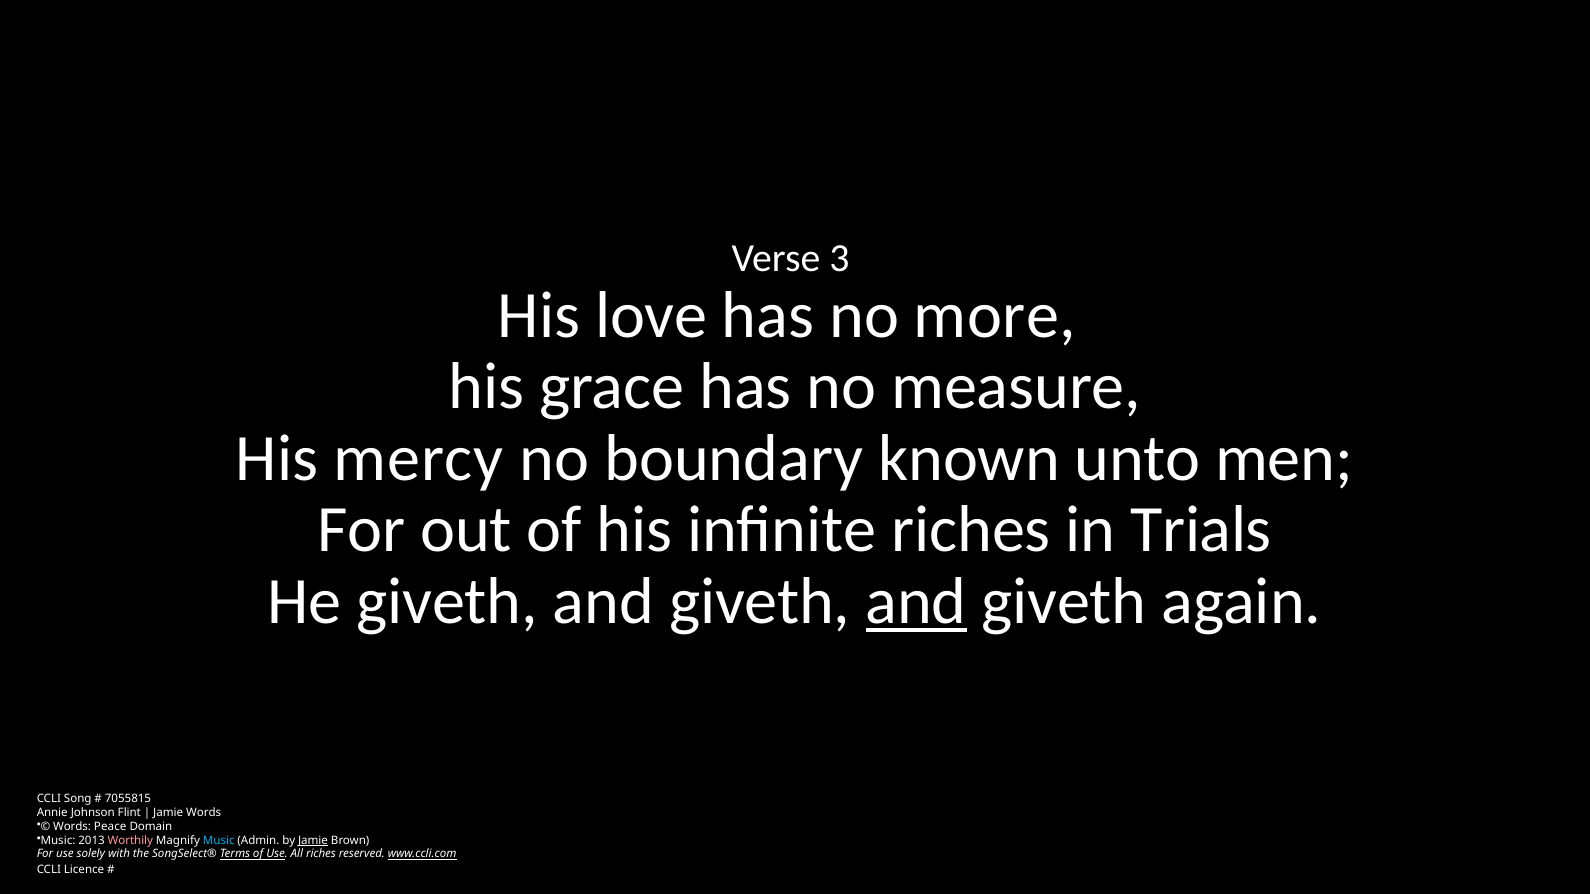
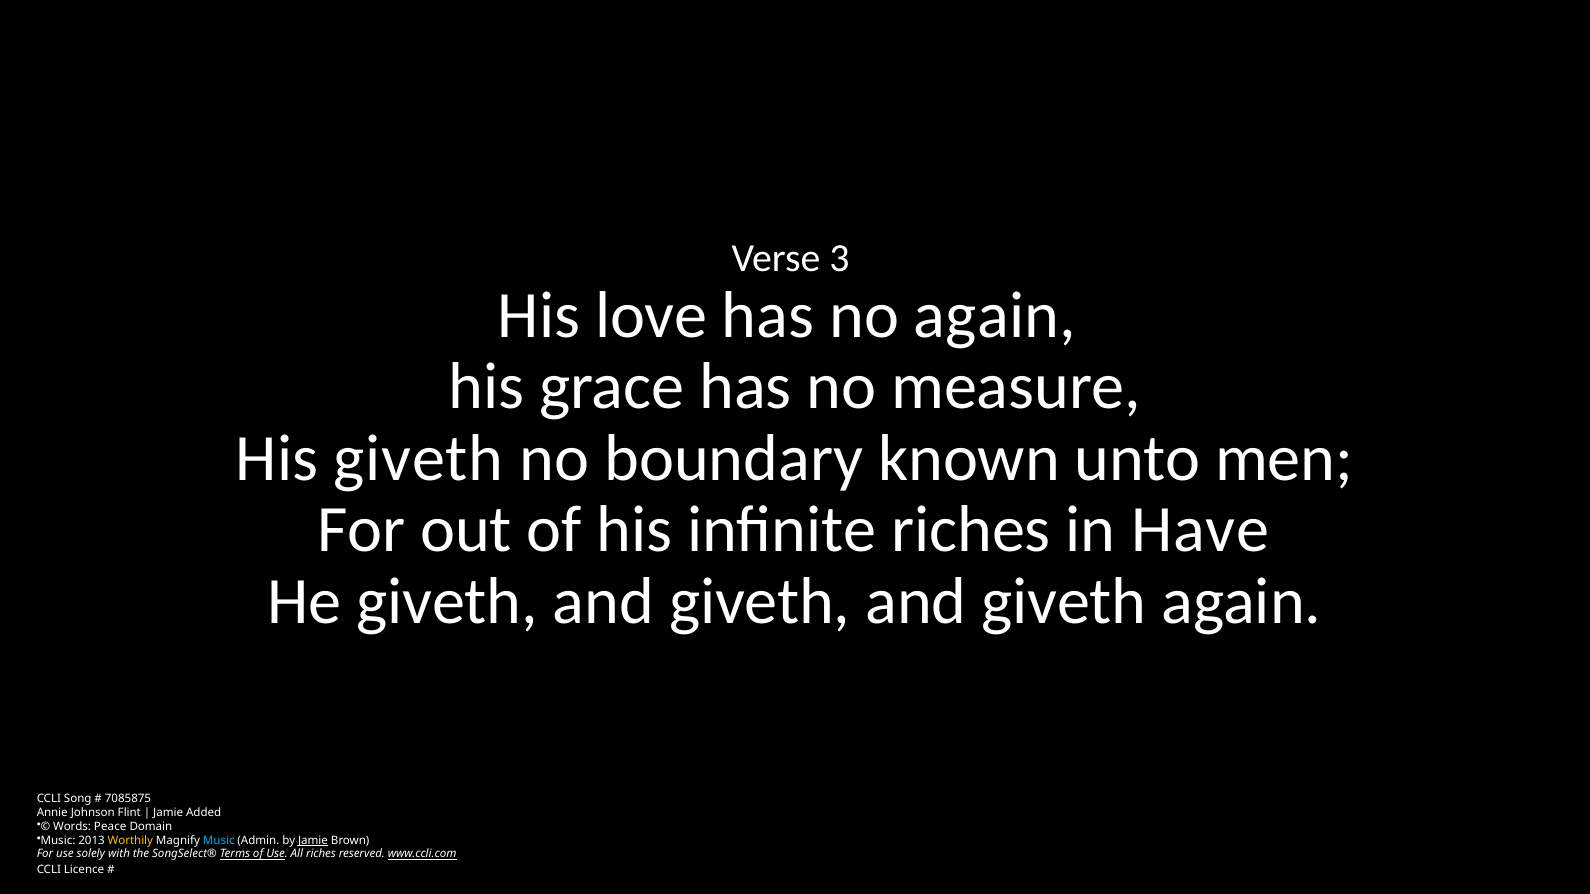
no more: more -> again
His mercy: mercy -> giveth
Trials: Trials -> Have
and at (916, 602) underline: present -> none
7055815: 7055815 -> 7085875
Jamie Words: Words -> Added
Worthily colour: pink -> yellow
